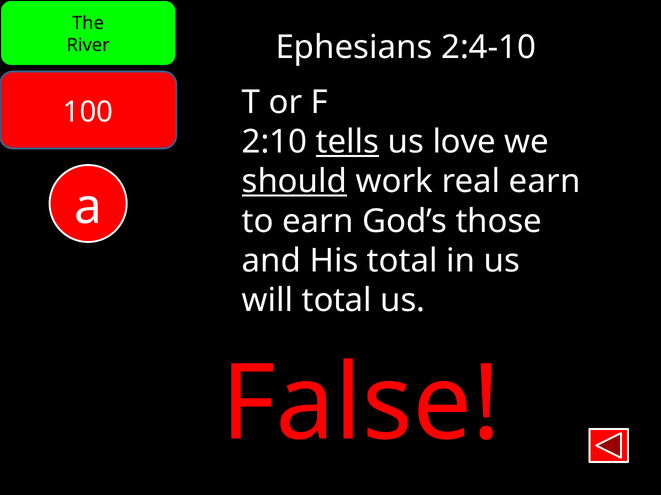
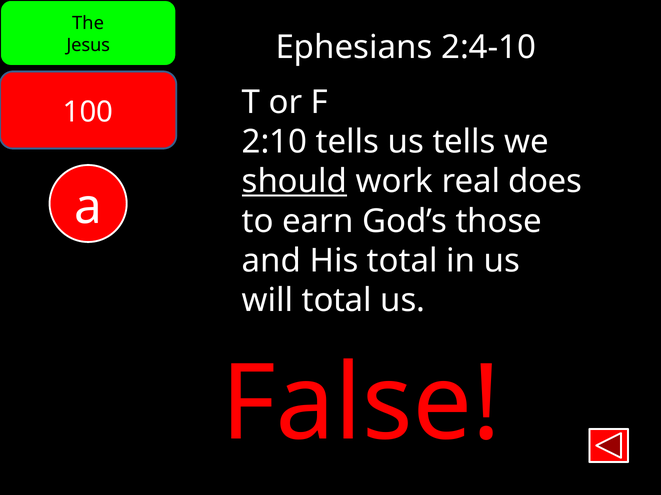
River: River -> Jesus
tells at (348, 142) underline: present -> none
us love: love -> tells
real earn: earn -> does
